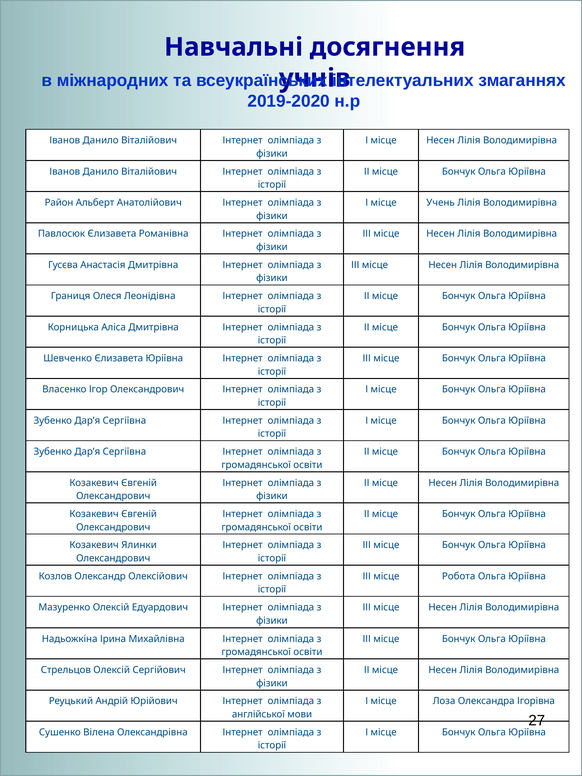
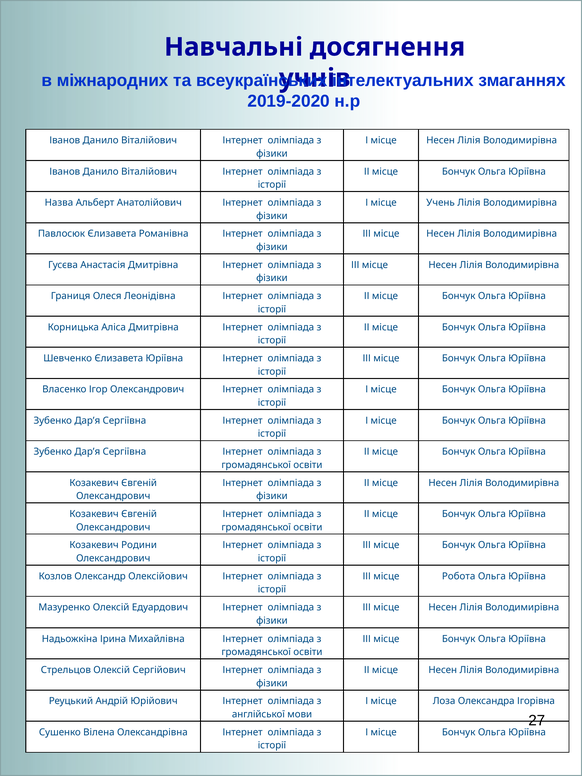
Район: Район -> Назва
Ялинки: Ялинки -> Родини
